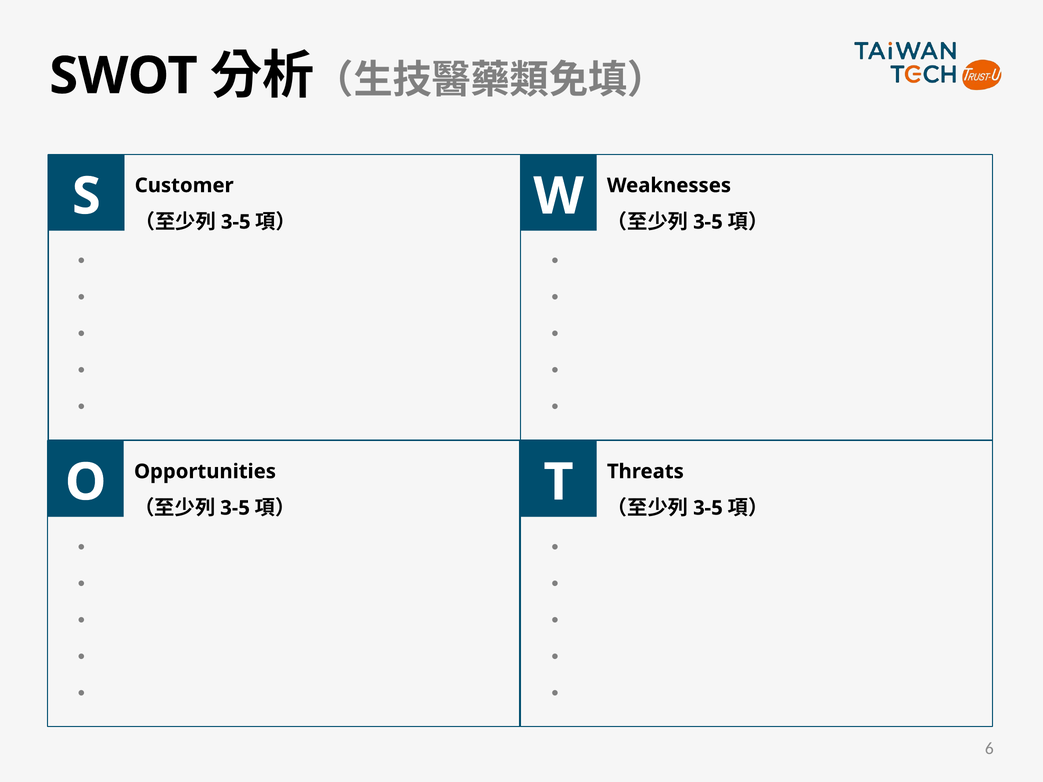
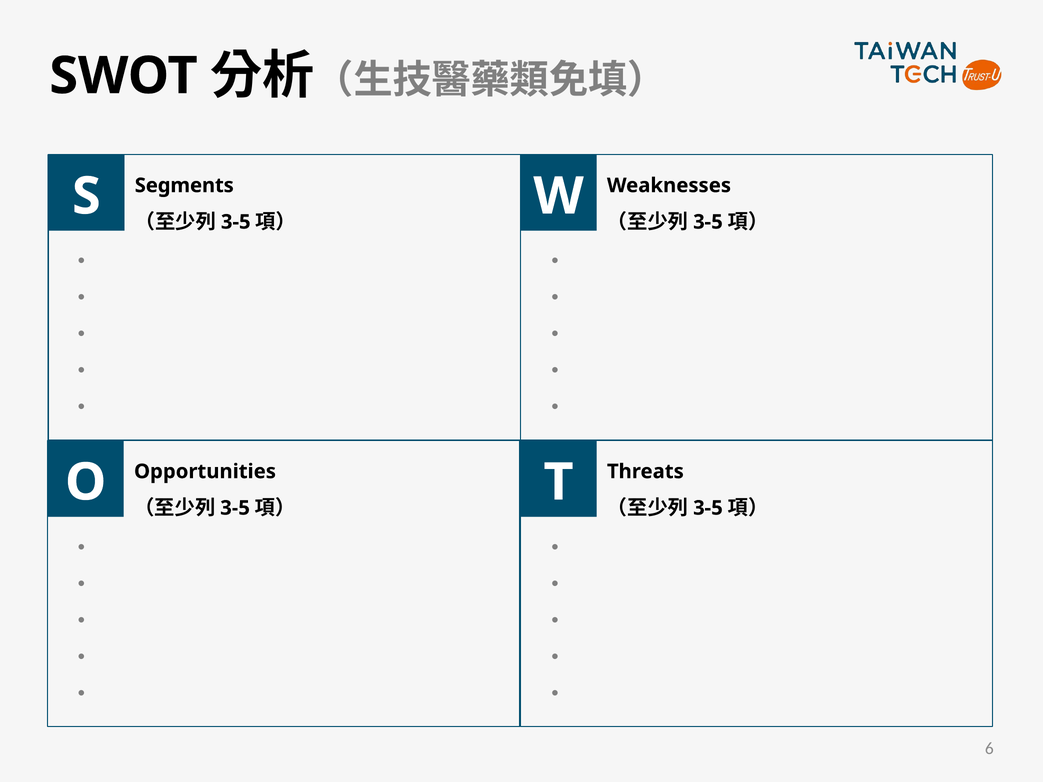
Customer: Customer -> Segments
